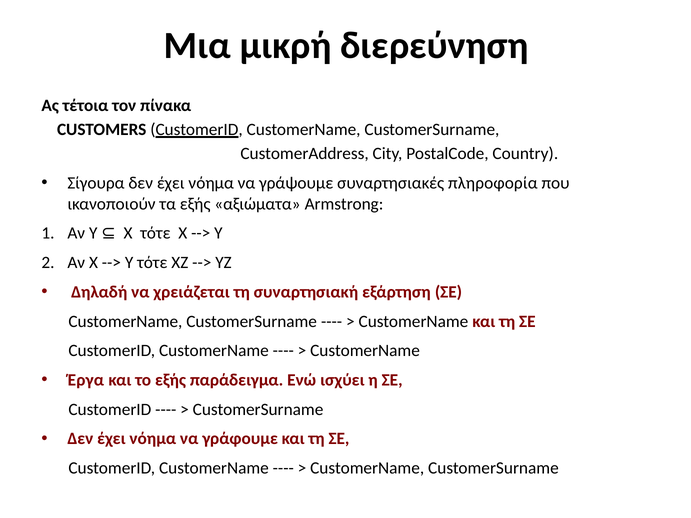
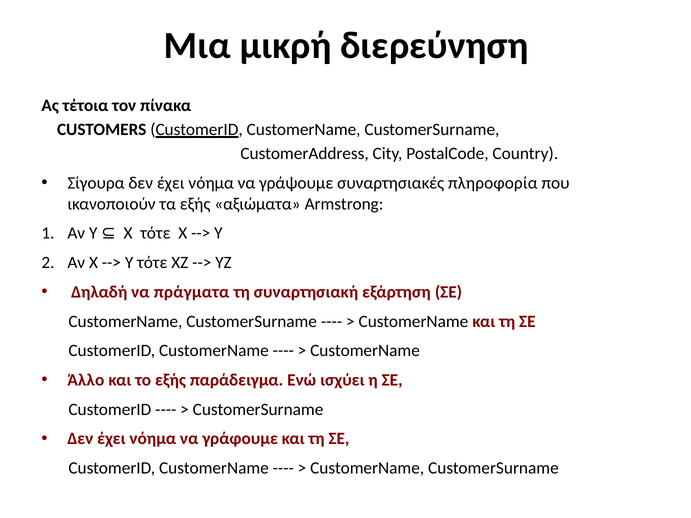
χρειάζεται: χρειάζεται -> πράγματα
Έργα: Έργα -> Άλλο
